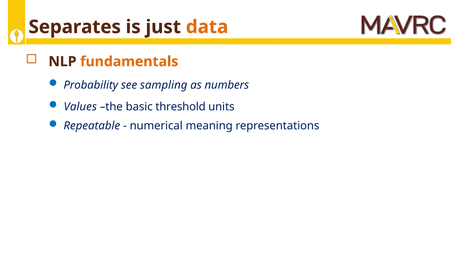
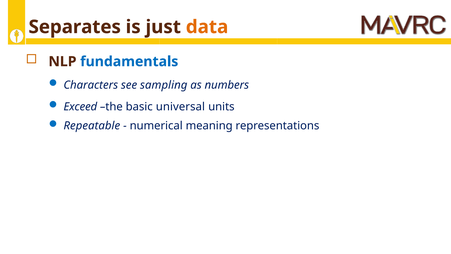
fundamentals colour: orange -> blue
Probability: Probability -> Characters
Values: Values -> Exceed
threshold: threshold -> universal
